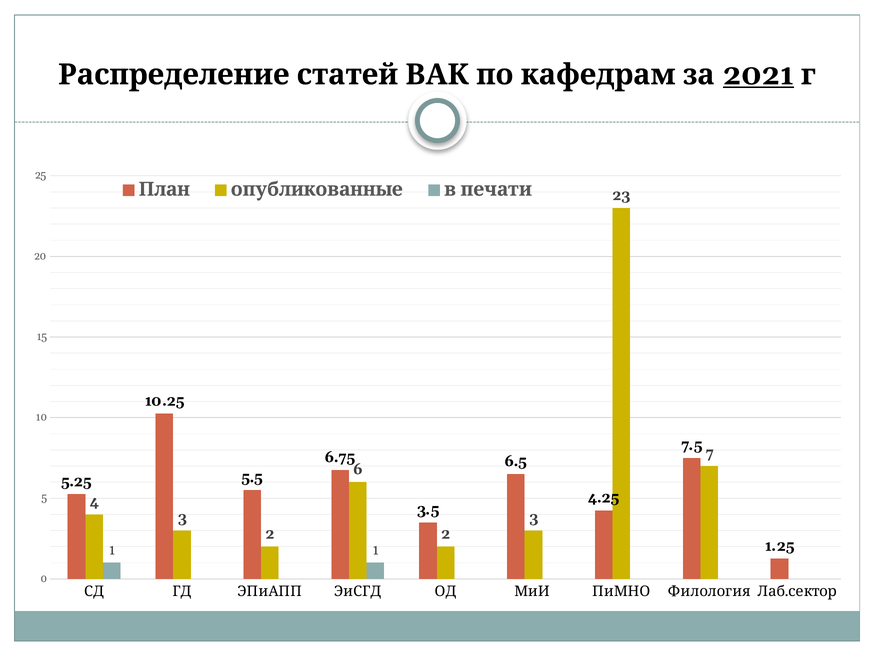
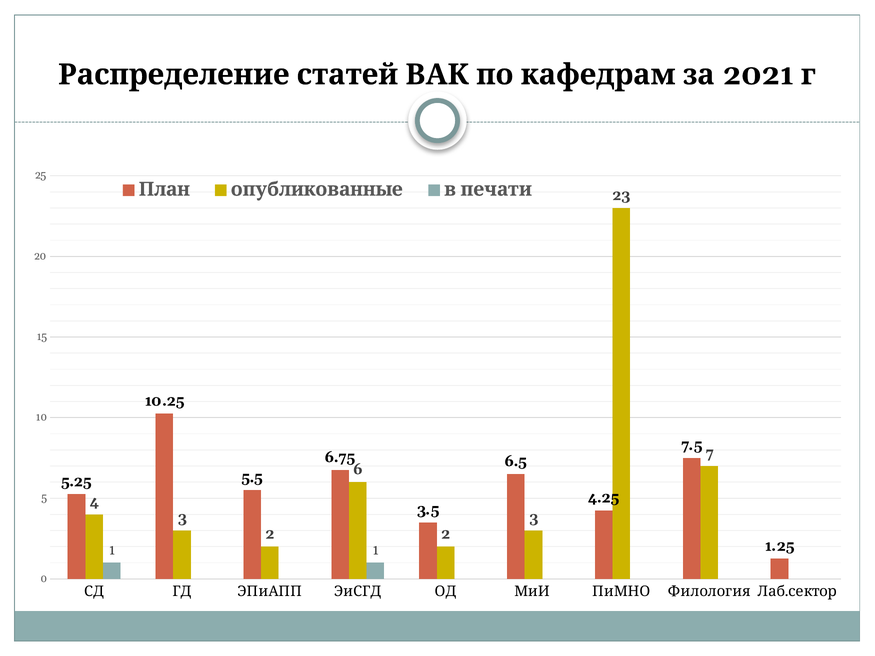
2021 underline: present -> none
